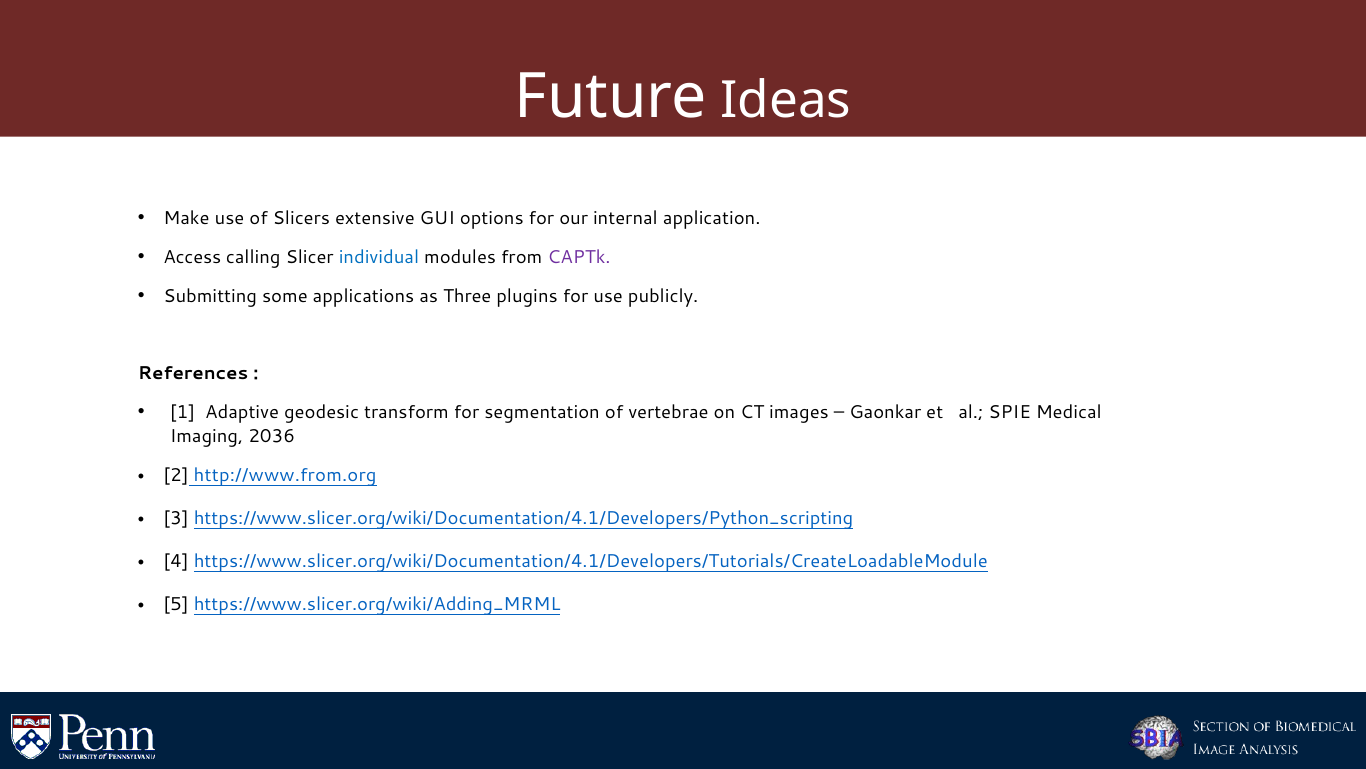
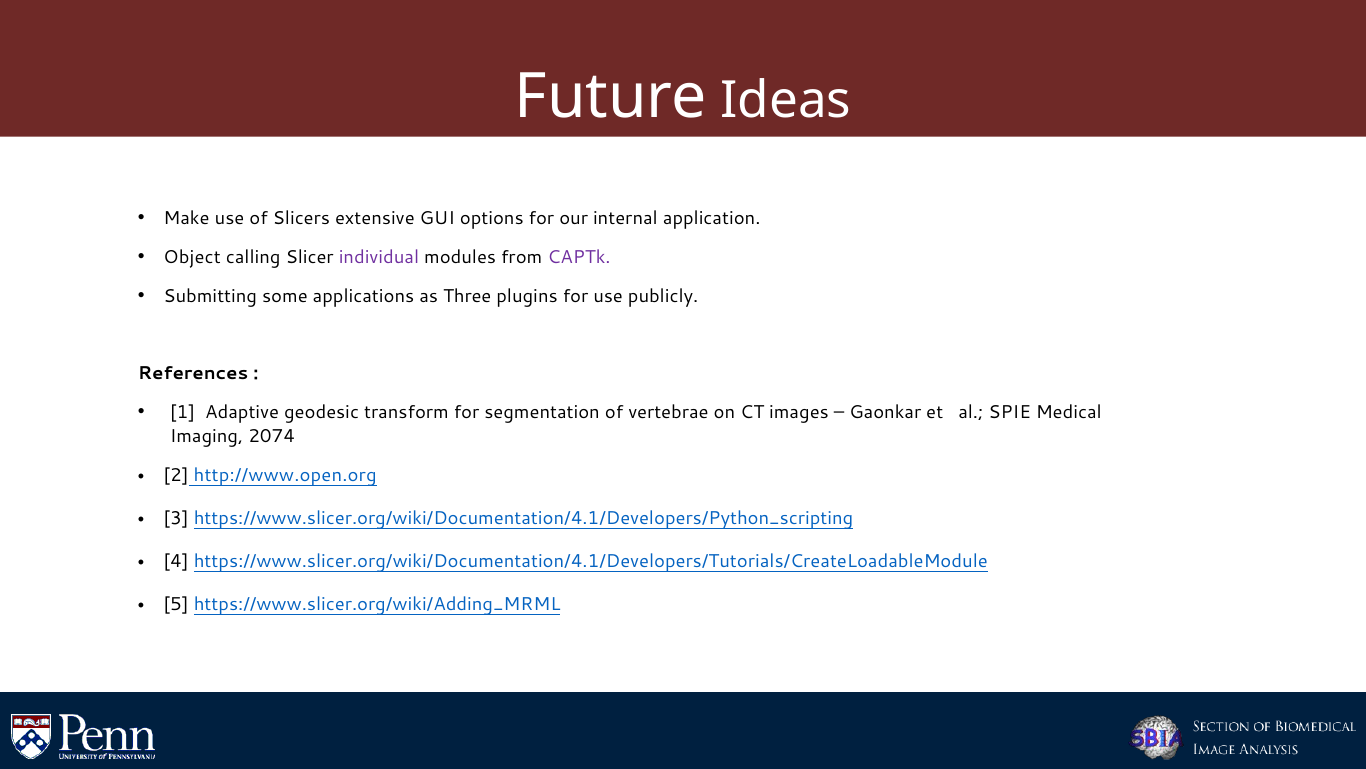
Access: Access -> Object
individual colour: blue -> purple
2036: 2036 -> 2074
http://www.from.org: http://www.from.org -> http://www.open.org
